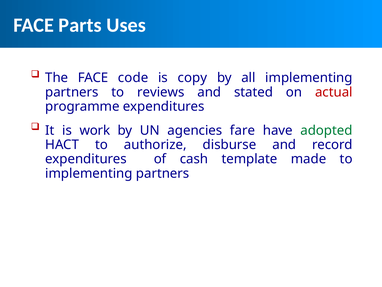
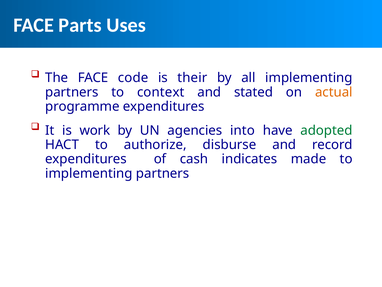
copy: copy -> their
reviews: reviews -> context
actual colour: red -> orange
fare: fare -> into
template: template -> indicates
